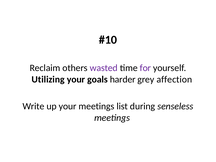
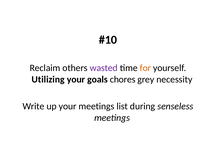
for colour: purple -> orange
harder: harder -> chores
affection: affection -> necessity
